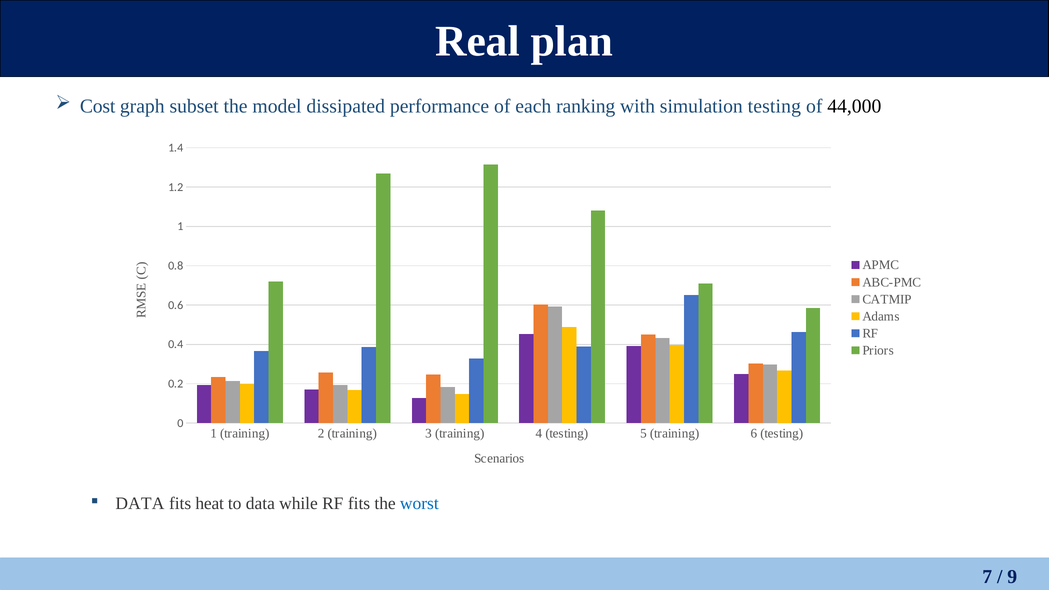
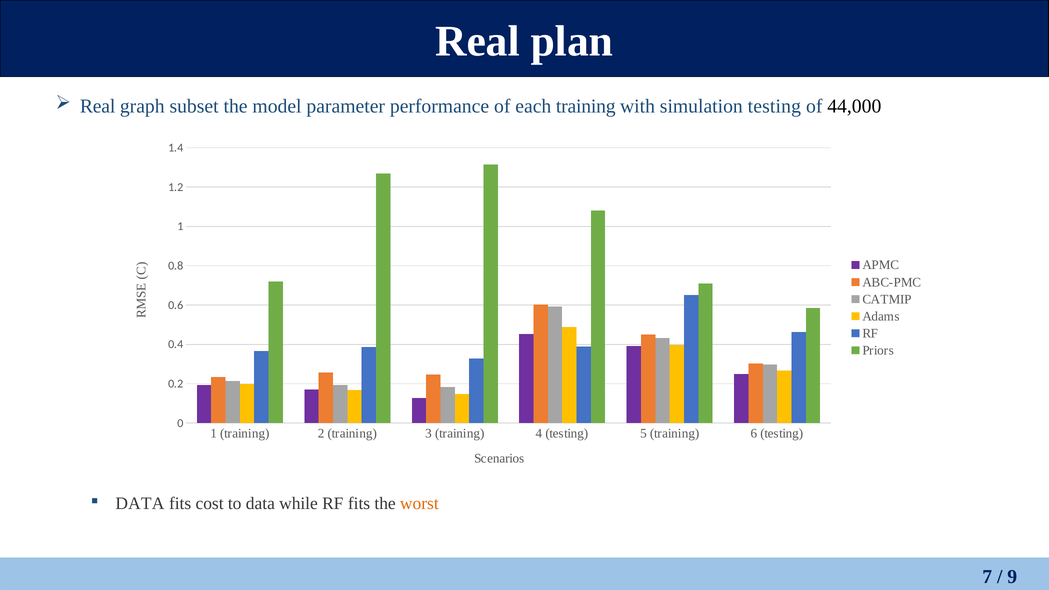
Cost at (98, 106): Cost -> Real
dissipated: dissipated -> parameter
each ranking: ranking -> training
heat: heat -> cost
worst colour: blue -> orange
